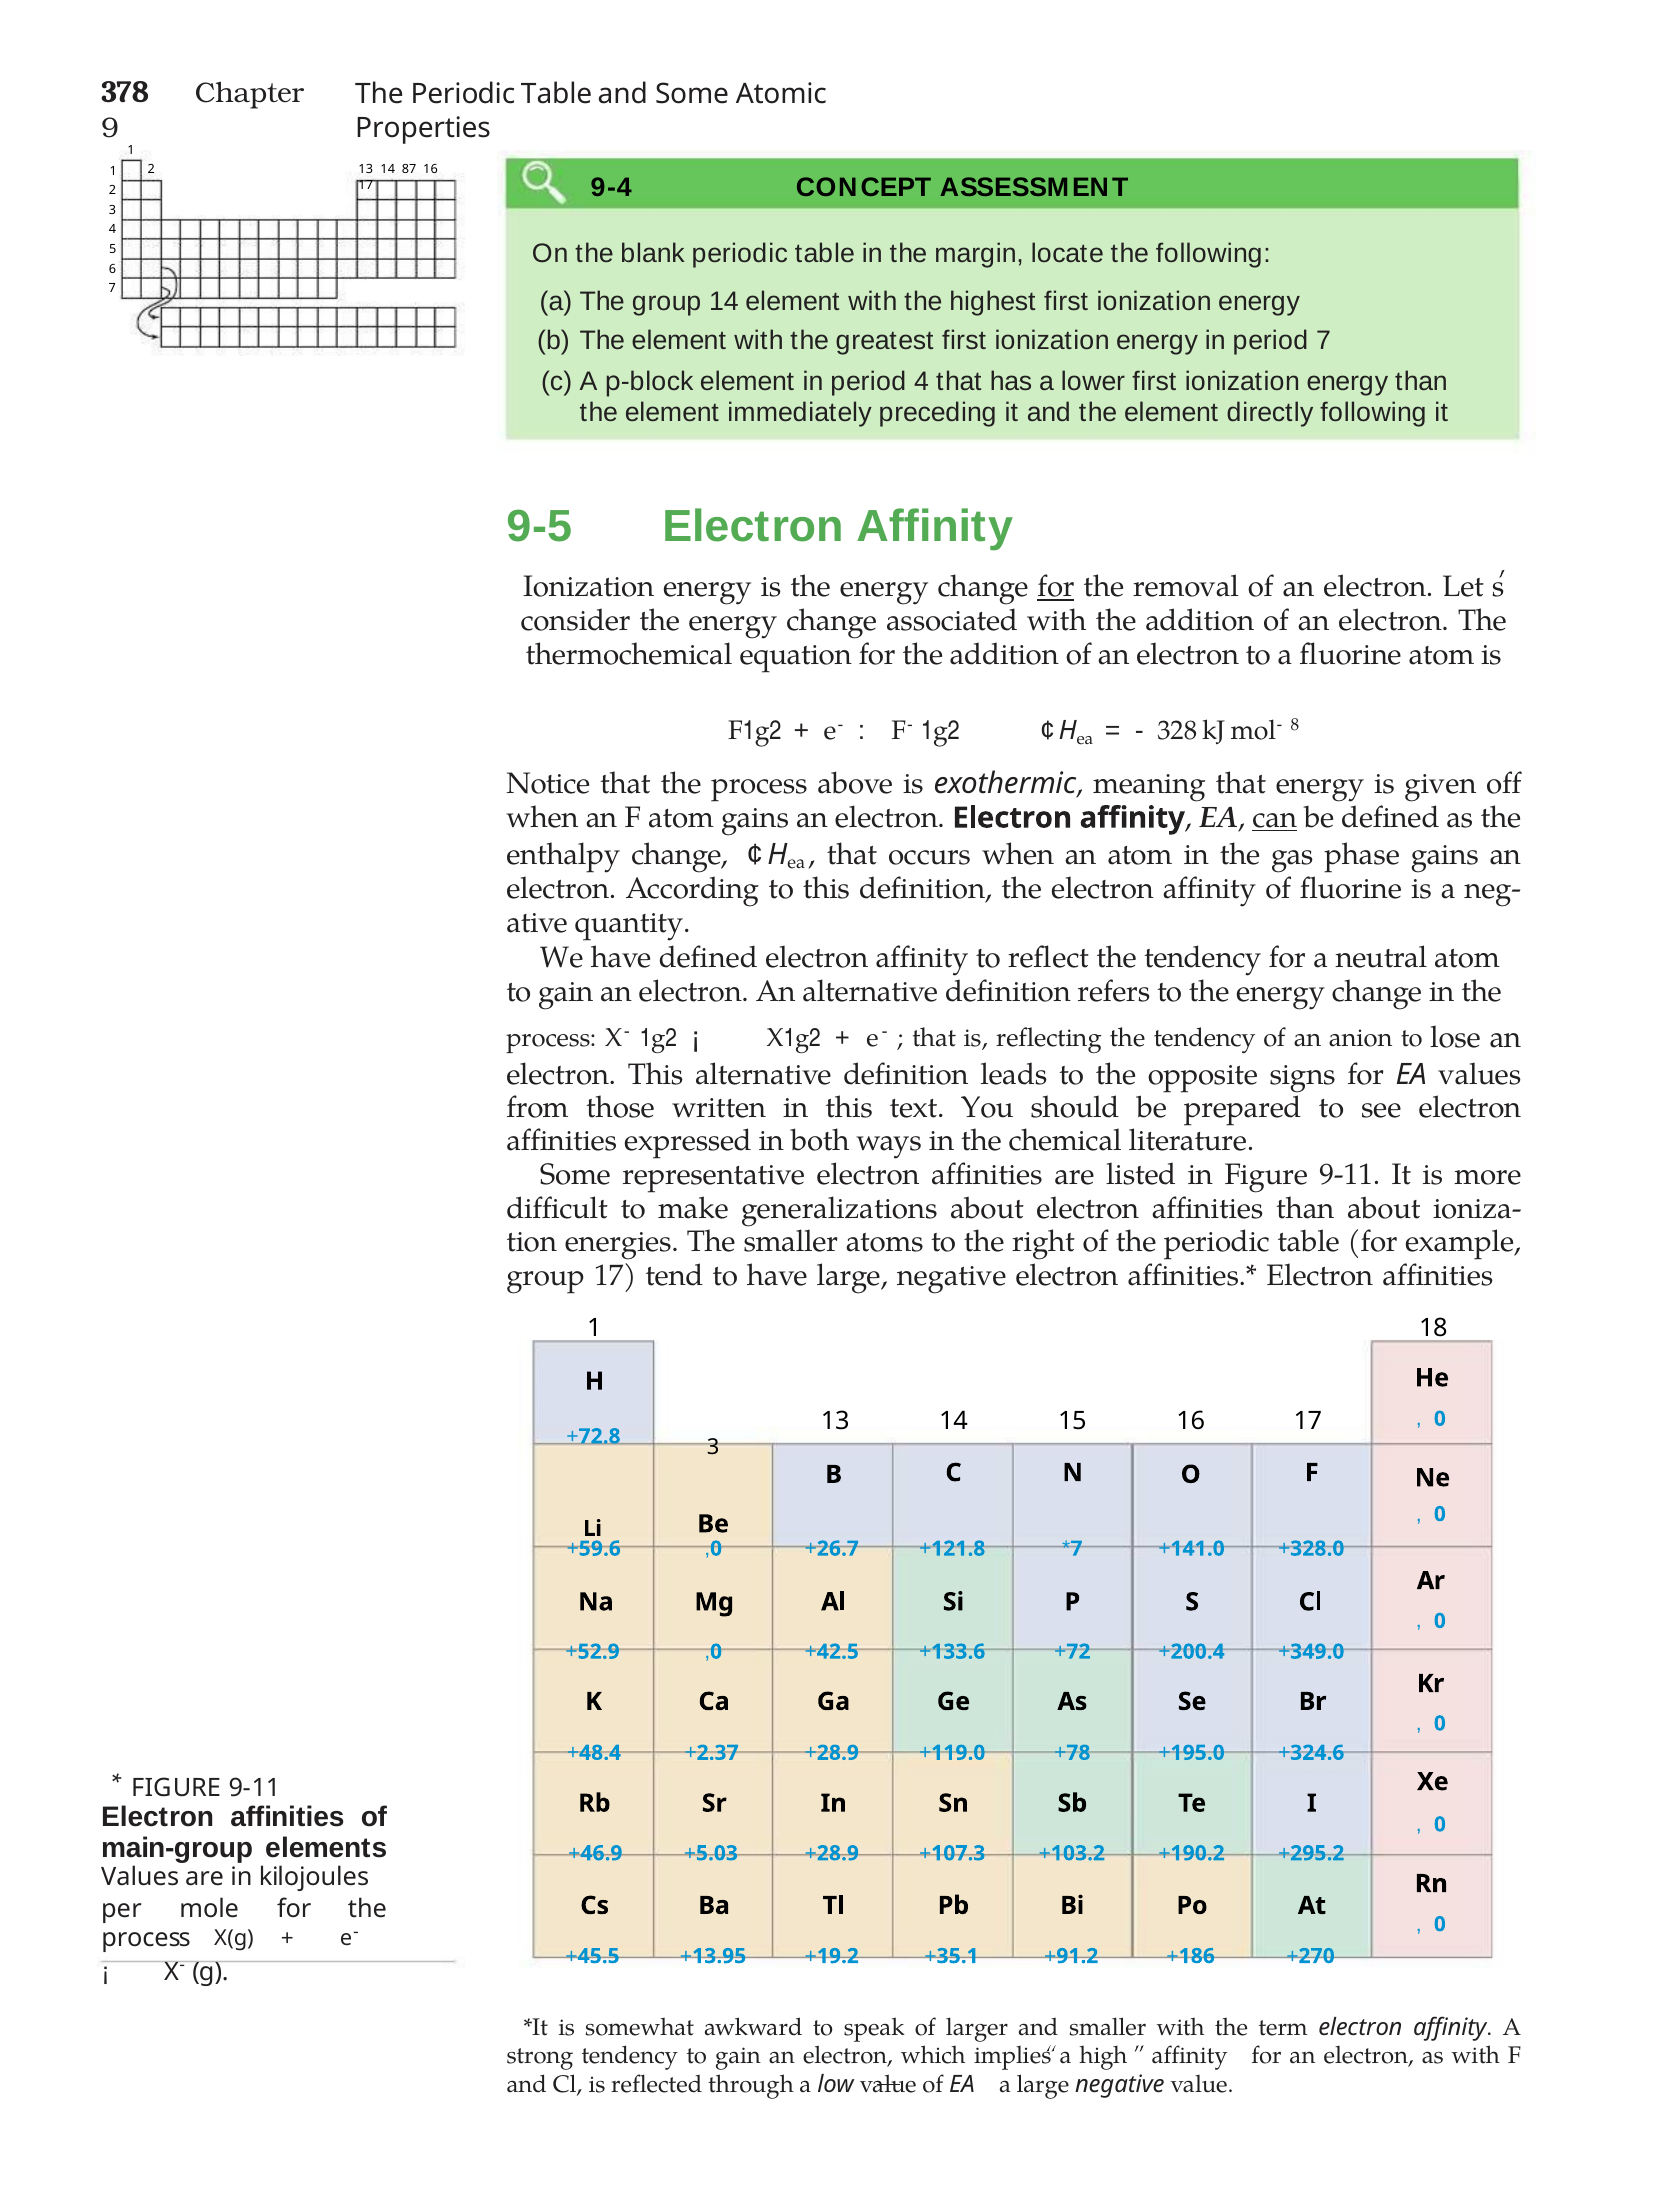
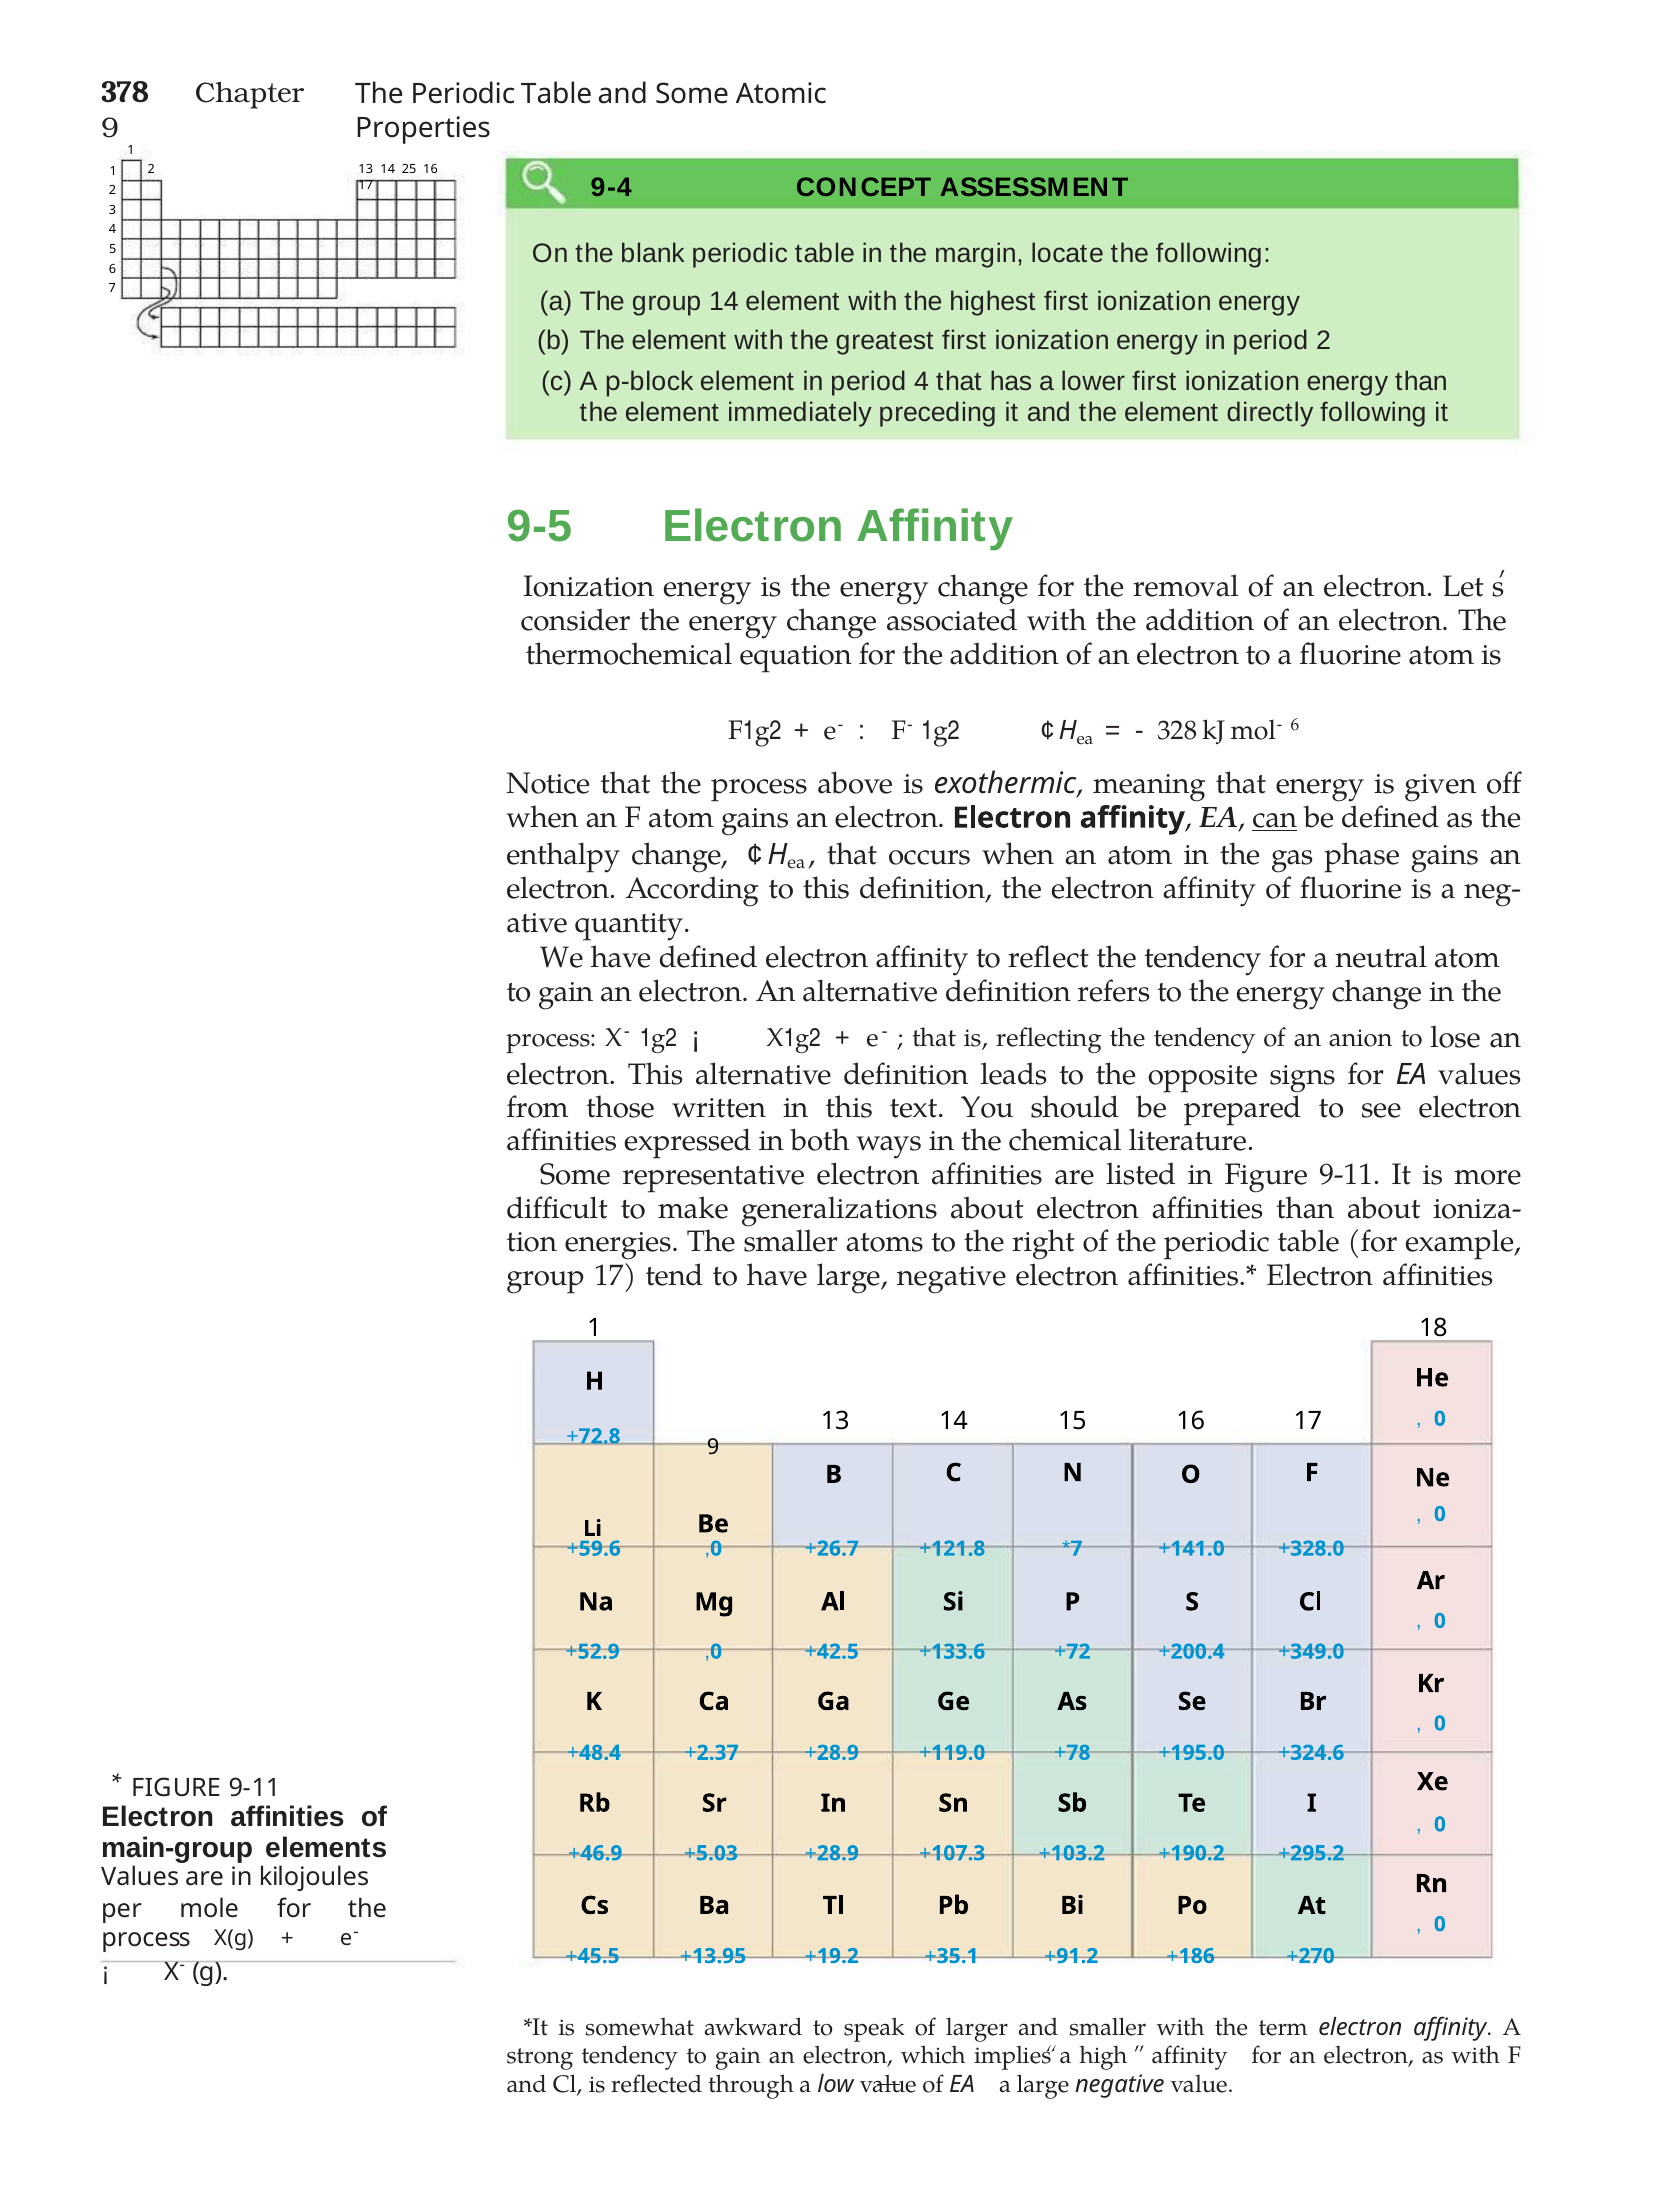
87: 87 -> 25
period 7: 7 -> 2
for at (1056, 587) underline: present -> none
8 at (1295, 725): 8 -> 6
3 at (713, 1447): 3 -> 9
